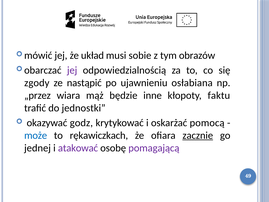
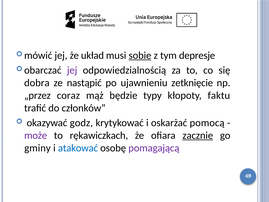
sobie underline: none -> present
obrazów: obrazów -> depresje
zgody: zgody -> dobra
osłabiana: osłabiana -> zetknięcie
wiara: wiara -> coraz
inne: inne -> typy
jednostki: jednostki -> członków
może colour: blue -> purple
jednej: jednej -> gminy
atakować colour: purple -> blue
